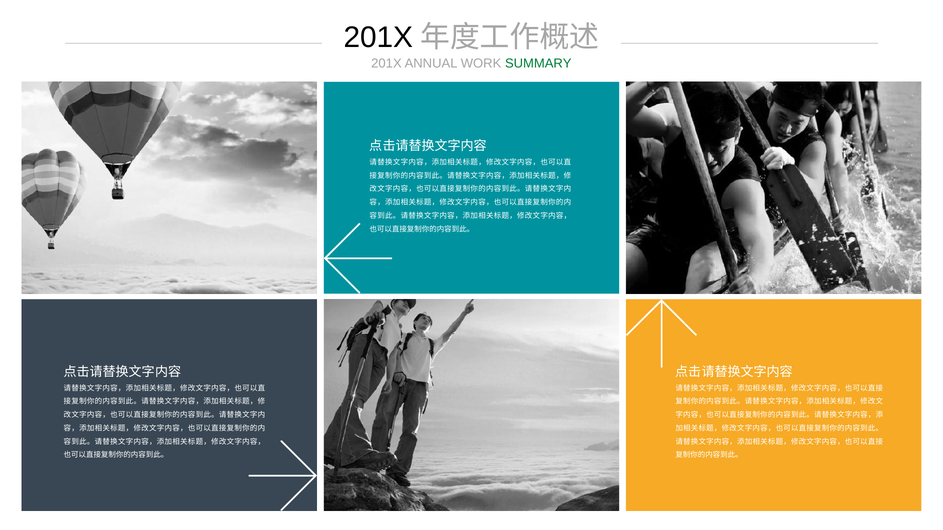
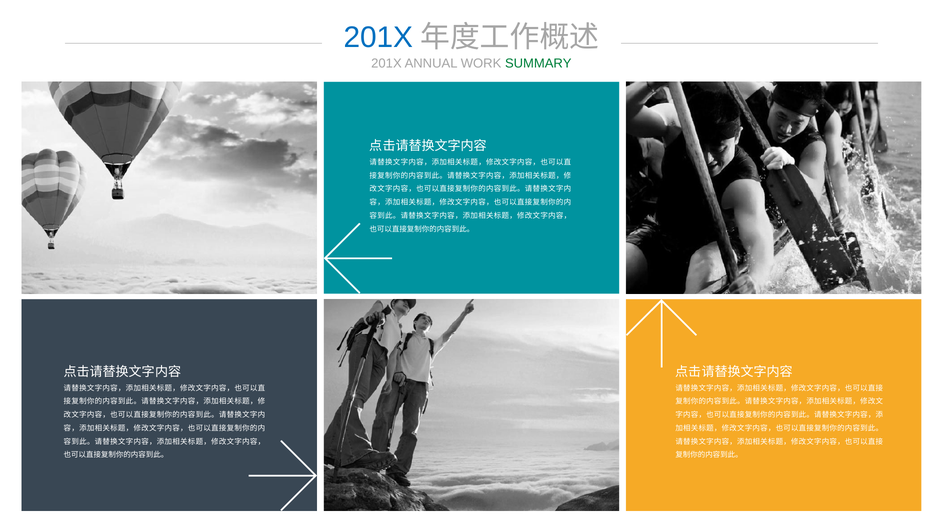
201X at (378, 37) colour: black -> blue
